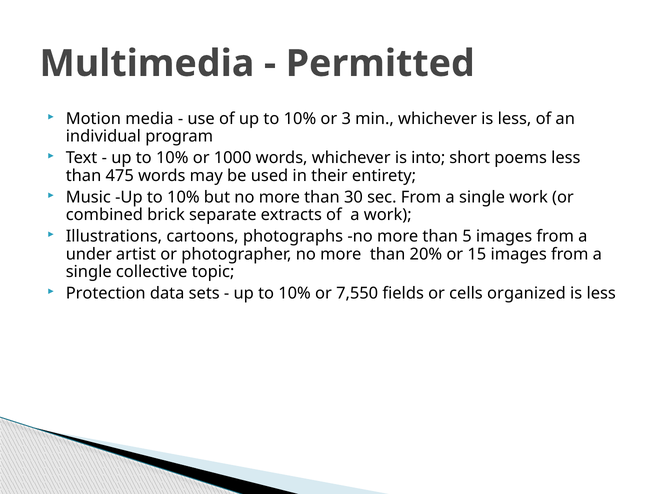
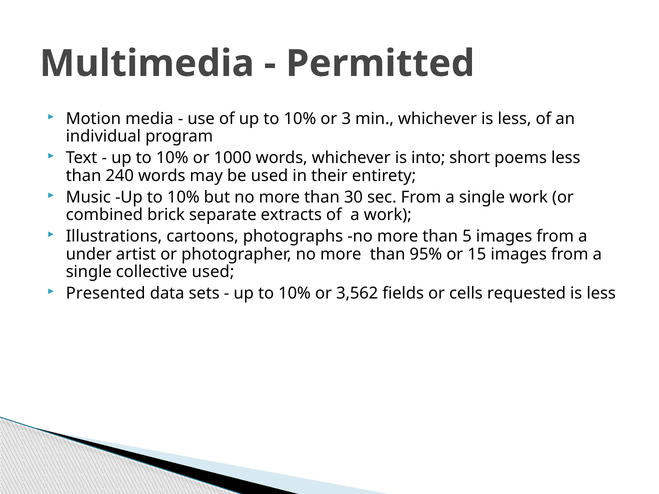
475: 475 -> 240
20%: 20% -> 95%
collective topic: topic -> used
Protection: Protection -> Presented
7,550: 7,550 -> 3,562
organized: organized -> requested
